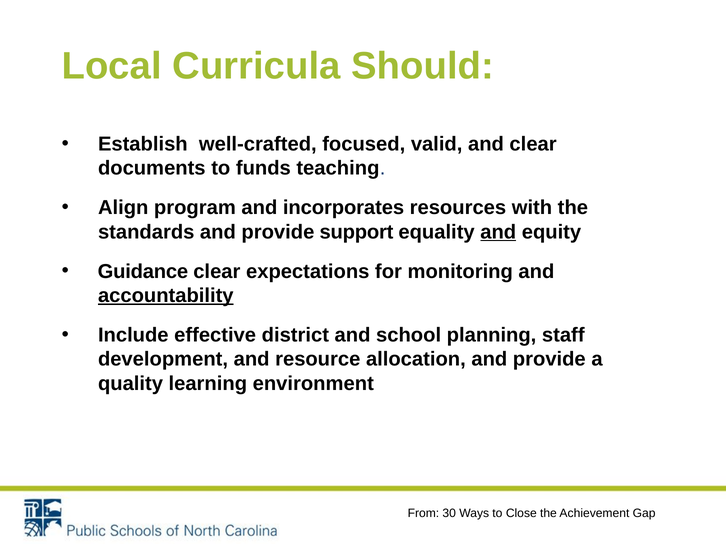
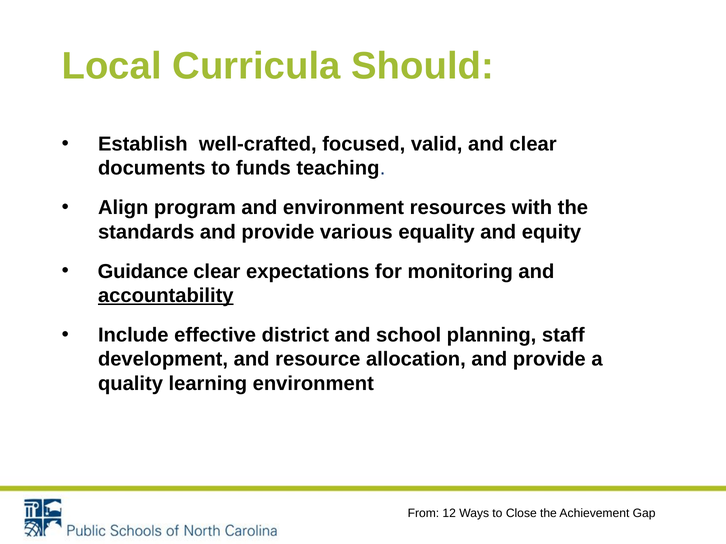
and incorporates: incorporates -> environment
support: support -> various
and at (498, 232) underline: present -> none
30: 30 -> 12
